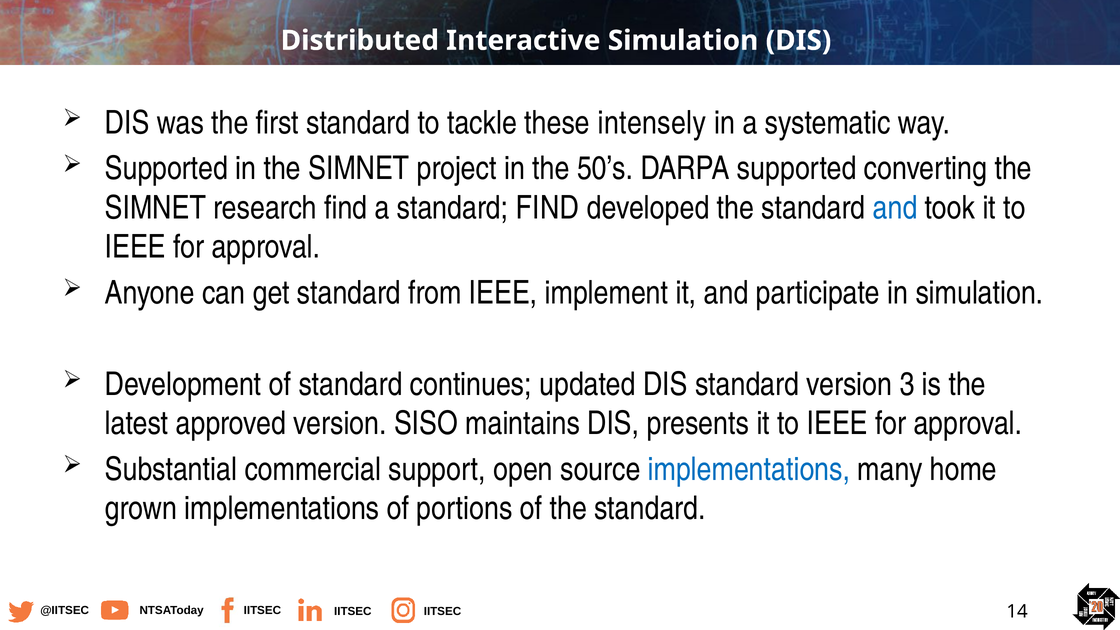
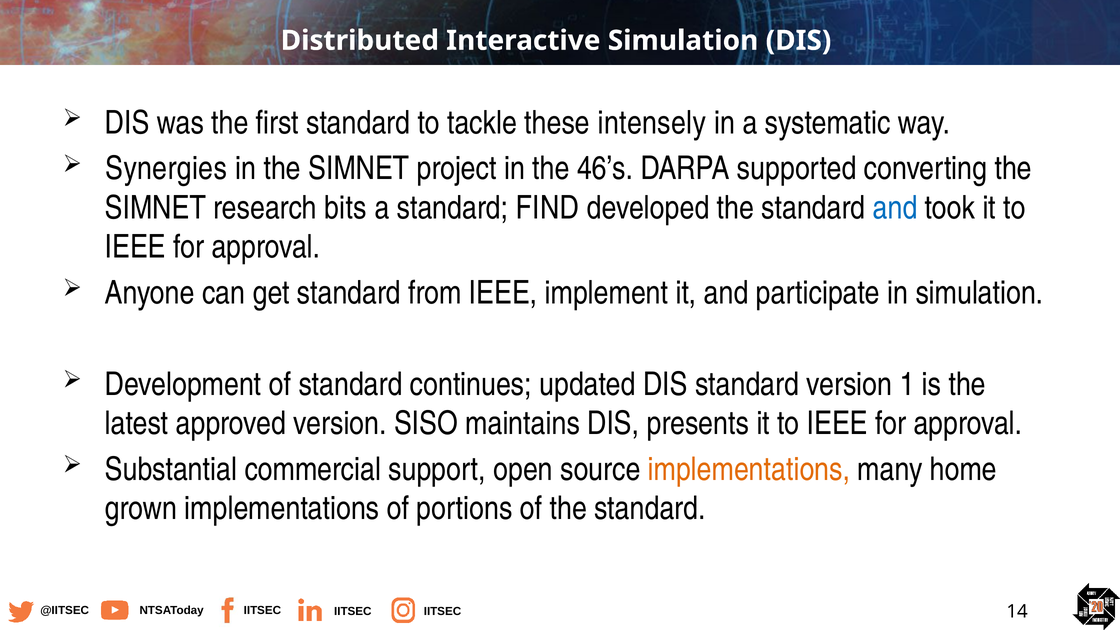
Supported at (166, 169): Supported -> Synergies
50’s: 50’s -> 46’s
research find: find -> bits
3: 3 -> 1
implementations at (749, 469) colour: blue -> orange
